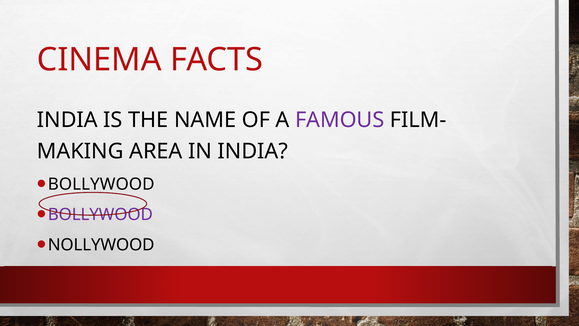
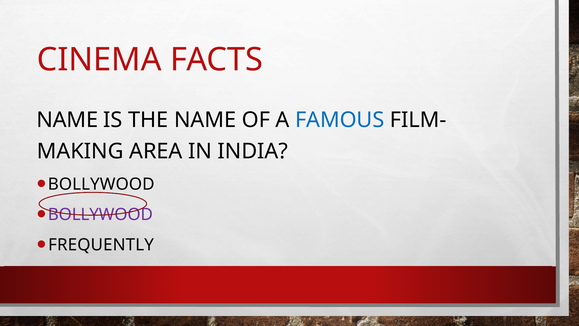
INDIA at (67, 120): INDIA -> NAME
FAMOUS colour: purple -> blue
NOLLYWOOD: NOLLYWOOD -> FREQUENTLY
